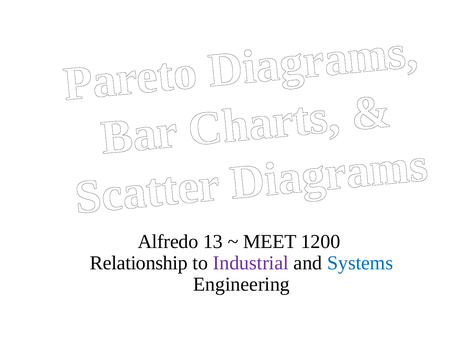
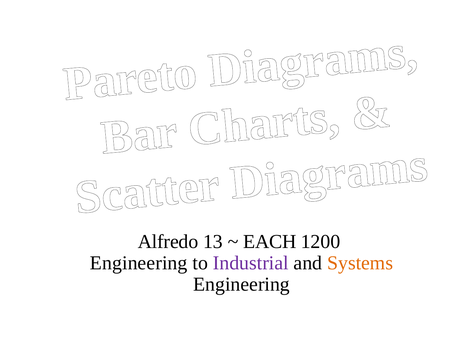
MEET: MEET -> EACH
Relationship at (139, 263): Relationship -> Engineering
Systems colour: blue -> orange
